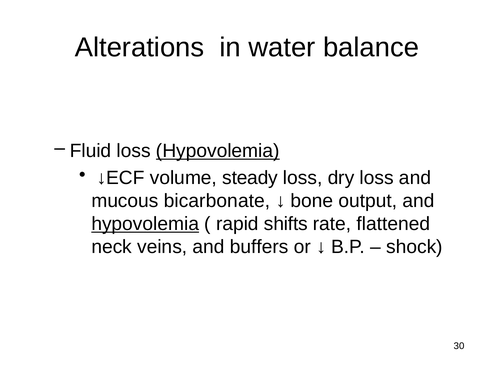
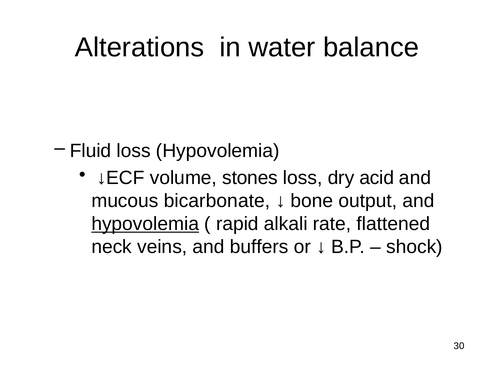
Hypovolemia at (218, 151) underline: present -> none
steady: steady -> stones
dry loss: loss -> acid
shifts: shifts -> alkali
